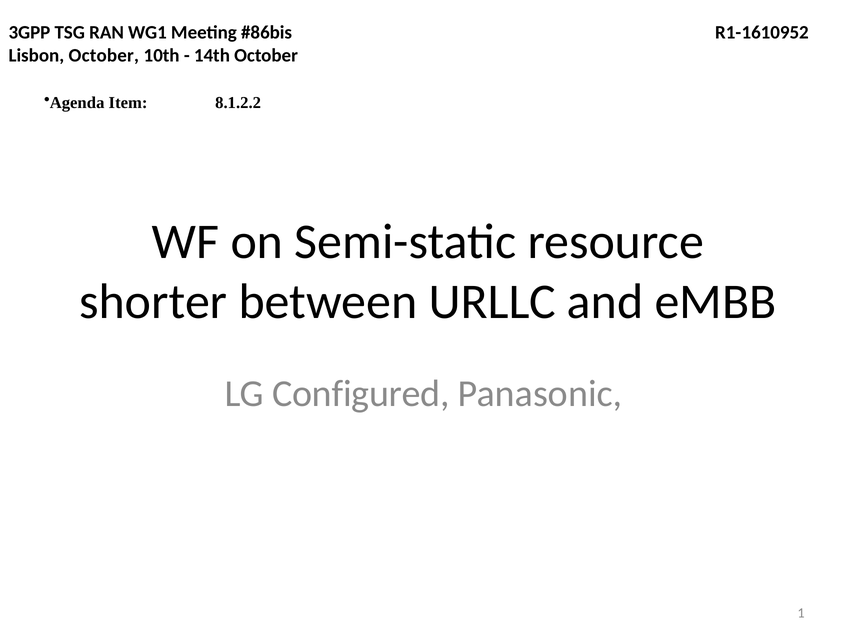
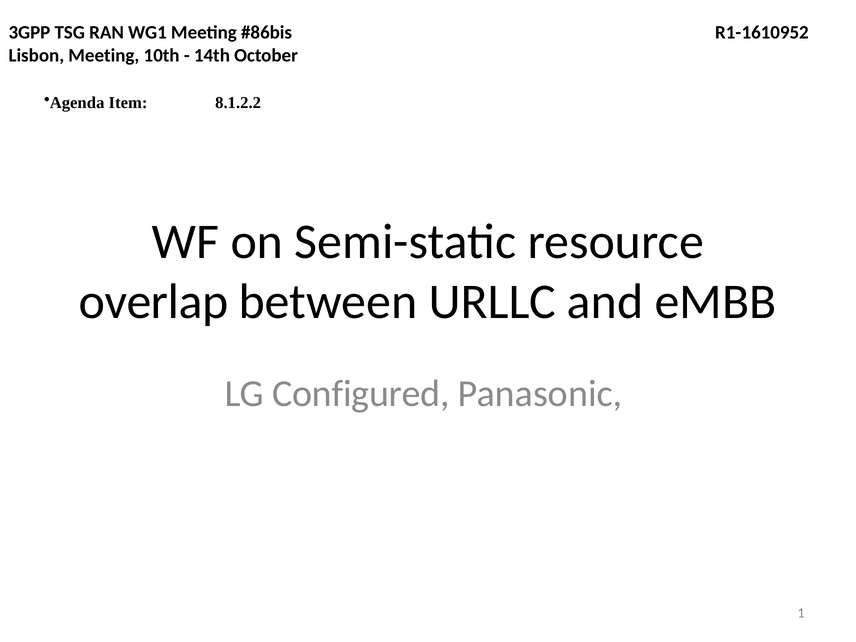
Lisbon October: October -> Meeting
shorter: shorter -> overlap
